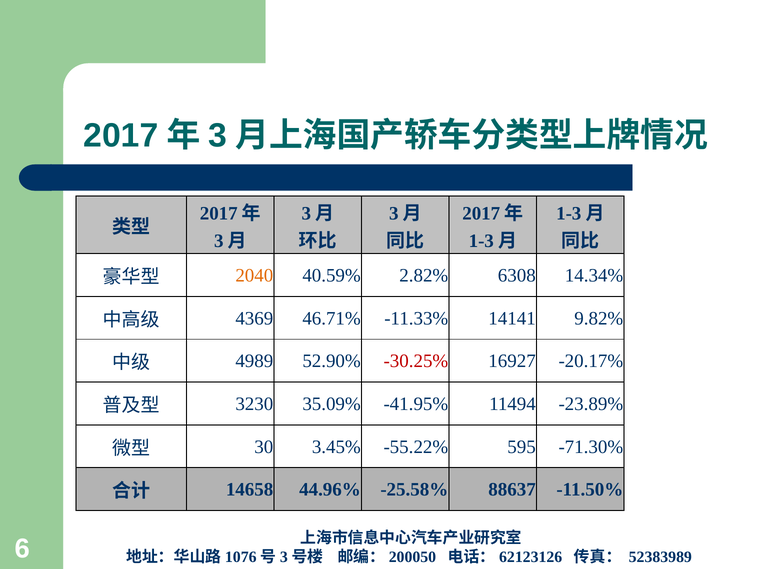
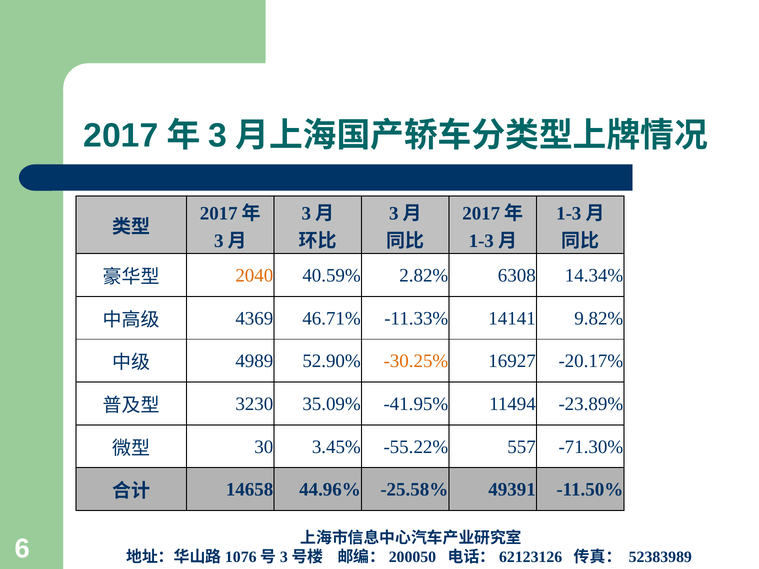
-30.25% colour: red -> orange
595: 595 -> 557
88637: 88637 -> 49391
